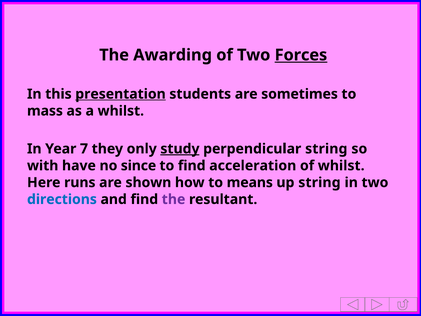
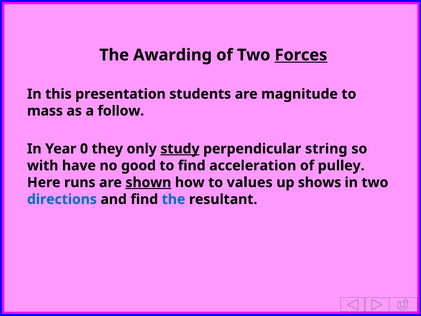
presentation underline: present -> none
sometimes: sometimes -> magnitude
a whilst: whilst -> follow
7: 7 -> 0
since: since -> good
of whilst: whilst -> pulley
shown underline: none -> present
means: means -> values
up string: string -> shows
the at (174, 199) colour: purple -> blue
